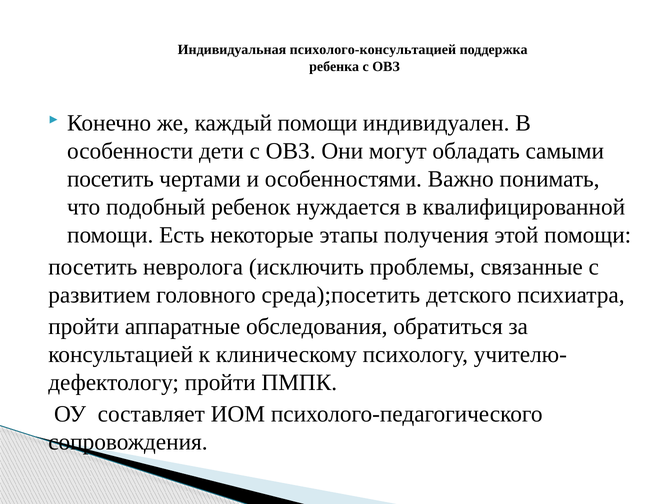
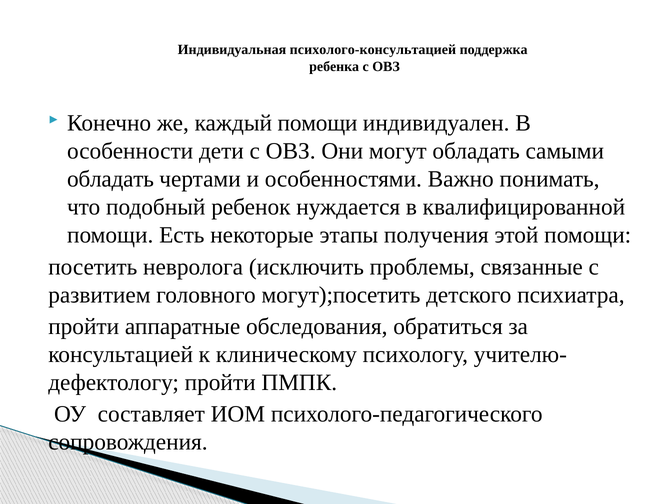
посетить at (110, 179): посетить -> обладать
среда);посетить: среда);посетить -> могут);посетить
